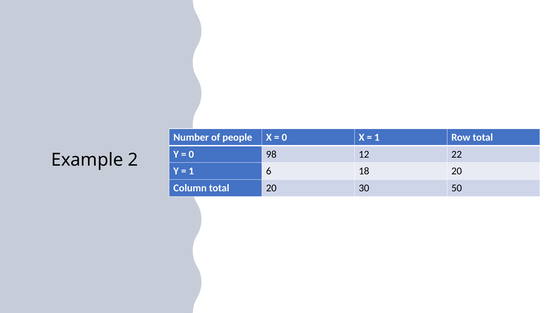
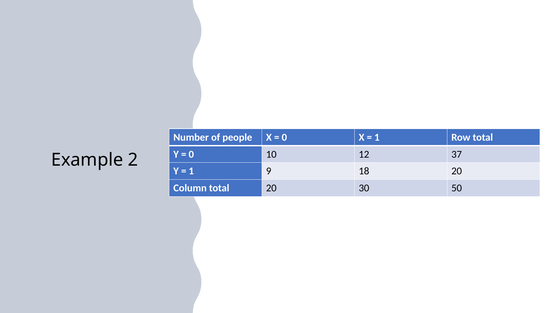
98: 98 -> 10
22: 22 -> 37
6: 6 -> 9
